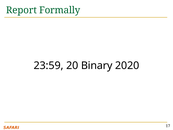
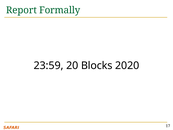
Binary: Binary -> Blocks
